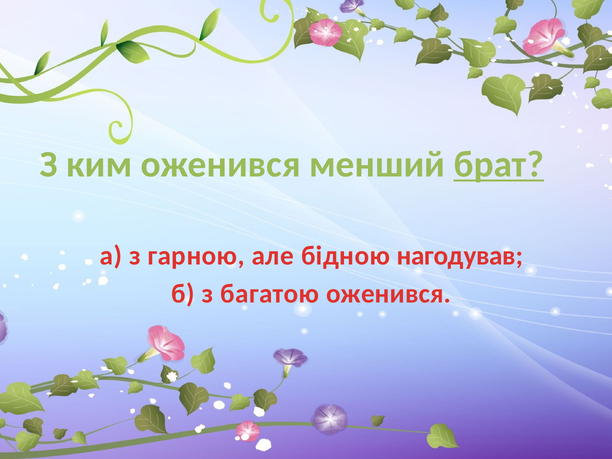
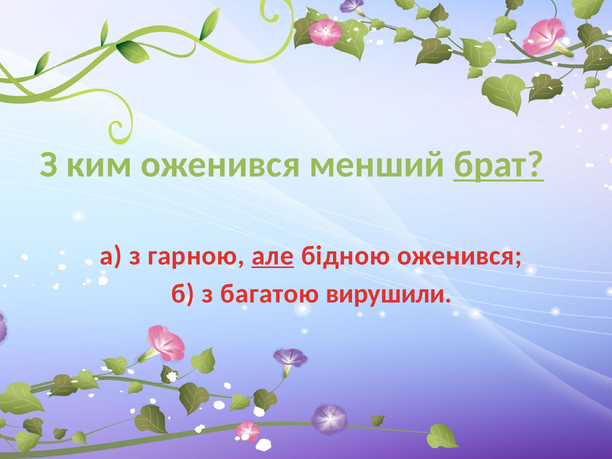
але underline: none -> present
бідною нагодував: нагодував -> оженився
багатою оженився: оженився -> вирушили
